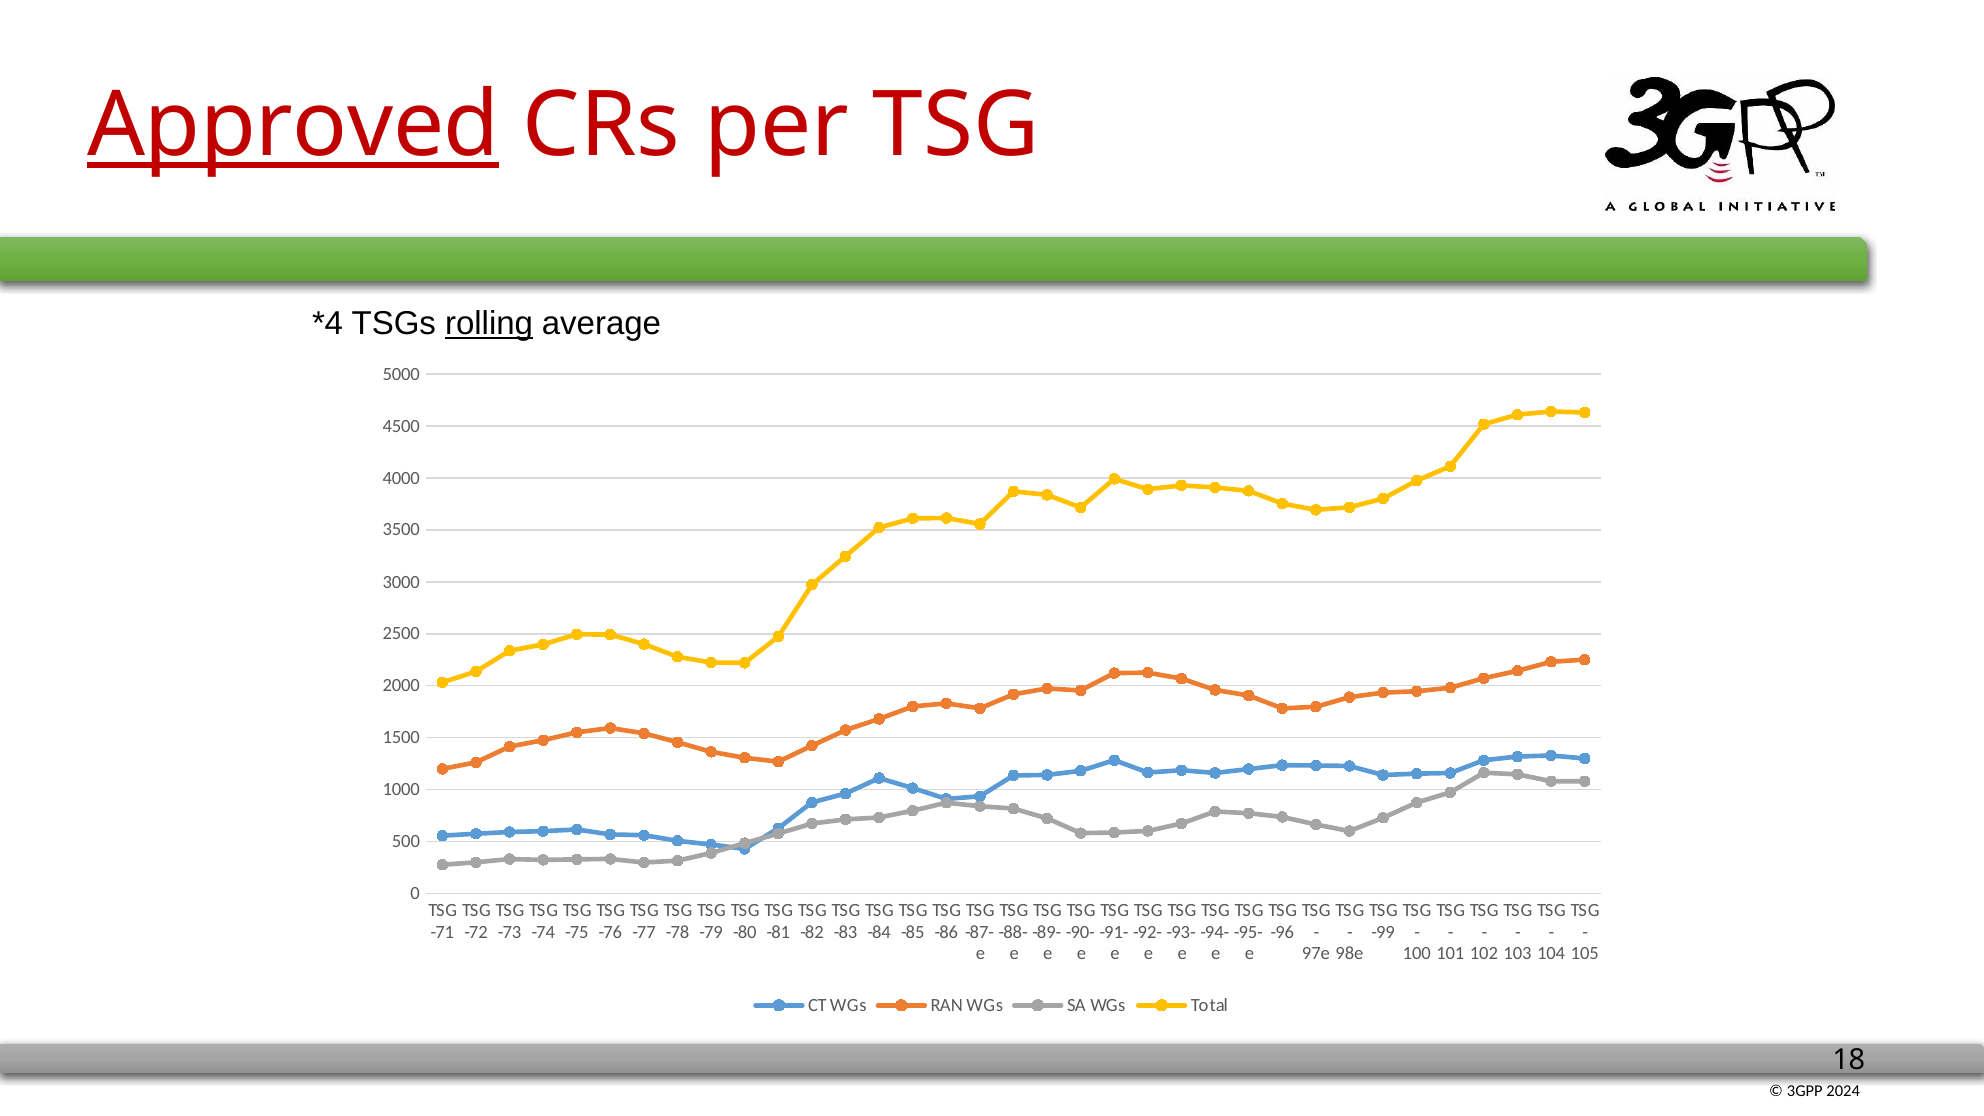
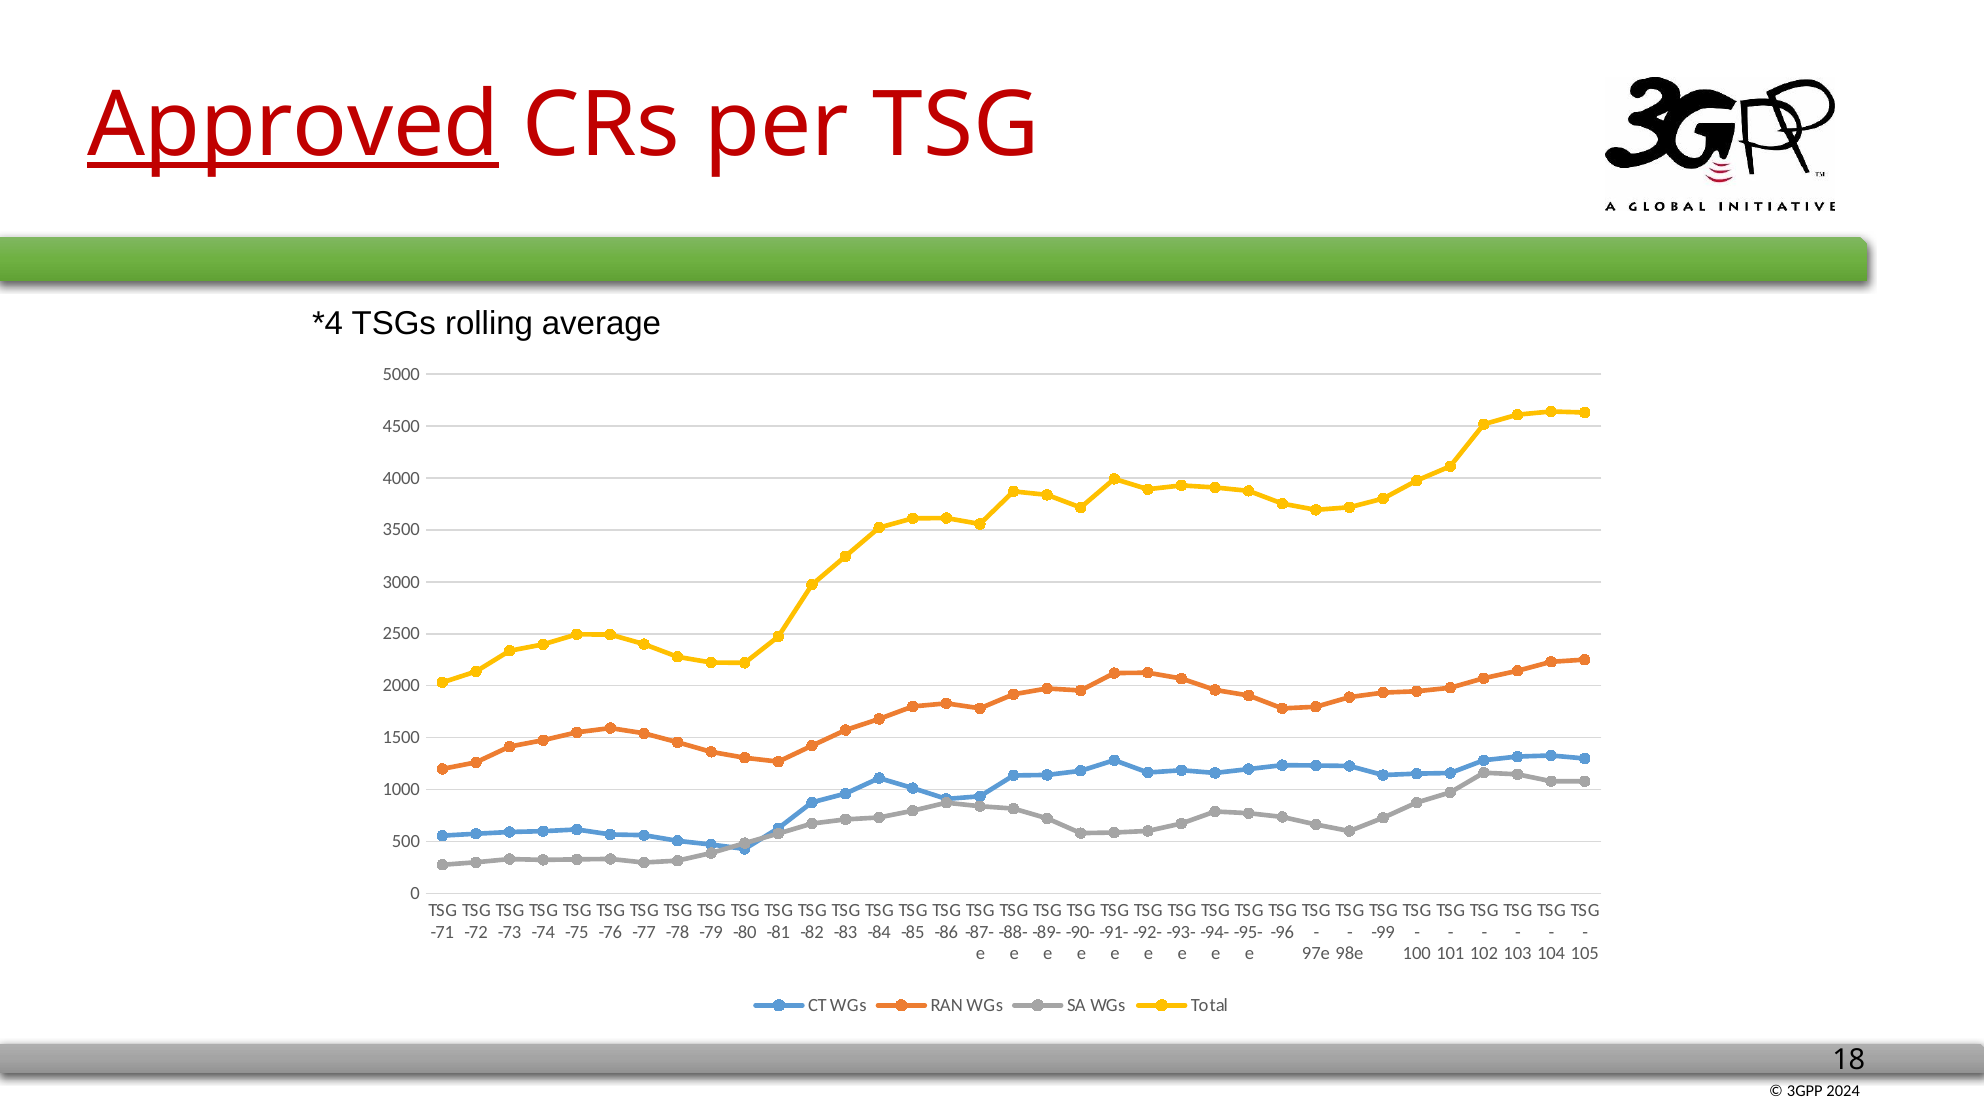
rolling underline: present -> none
